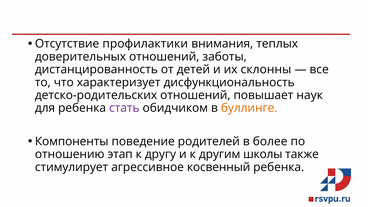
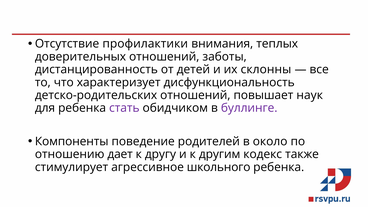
буллинге colour: orange -> purple
более: более -> около
этап: этап -> дает
школы: школы -> кодекс
косвенный: косвенный -> школьного
